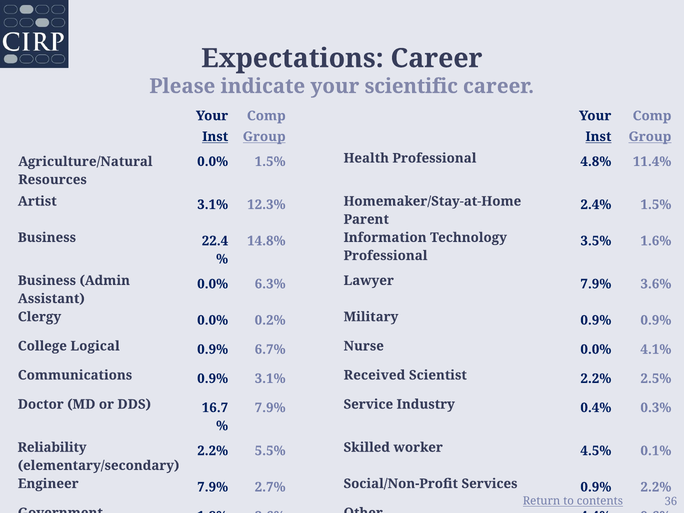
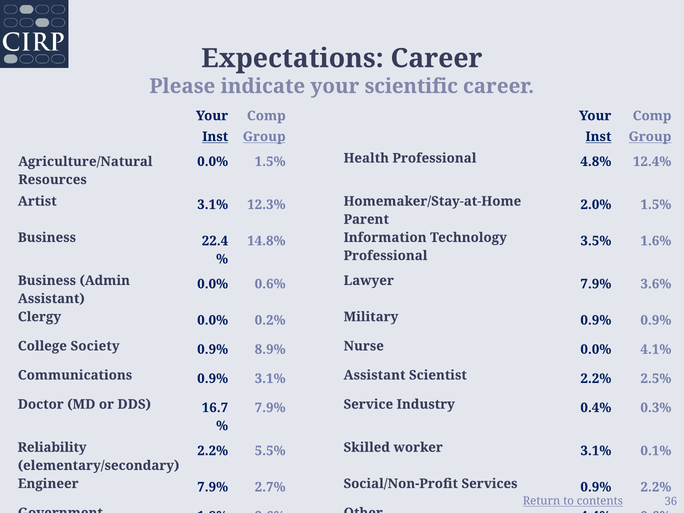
11.4%: 11.4% -> 12.4%
2.4%: 2.4% -> 2.0%
6.3%: 6.3% -> 0.6%
Logical: Logical -> Society
6.7%: 6.7% -> 8.9%
3.1% Received: Received -> Assistant
worker 4.5%: 4.5% -> 3.1%
